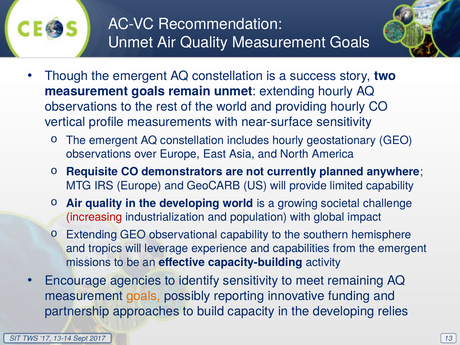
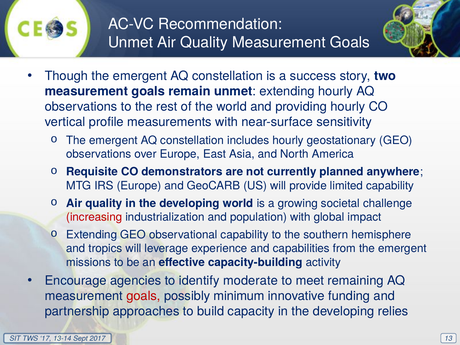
identify sensitivity: sensitivity -> moderate
goals at (143, 296) colour: orange -> red
reporting: reporting -> minimum
